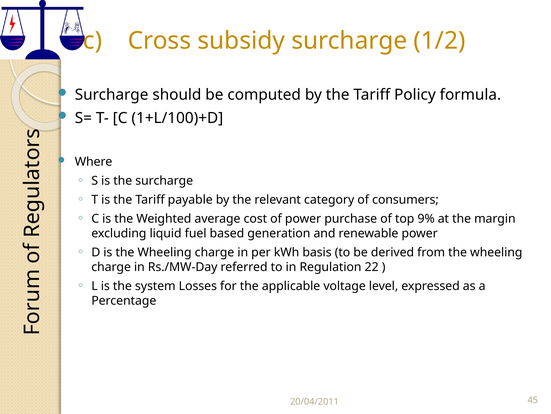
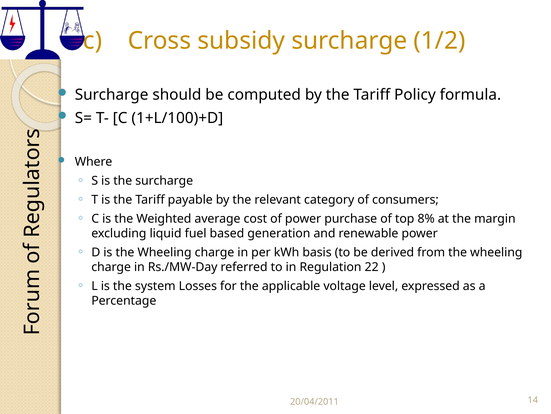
9%: 9% -> 8%
45: 45 -> 14
